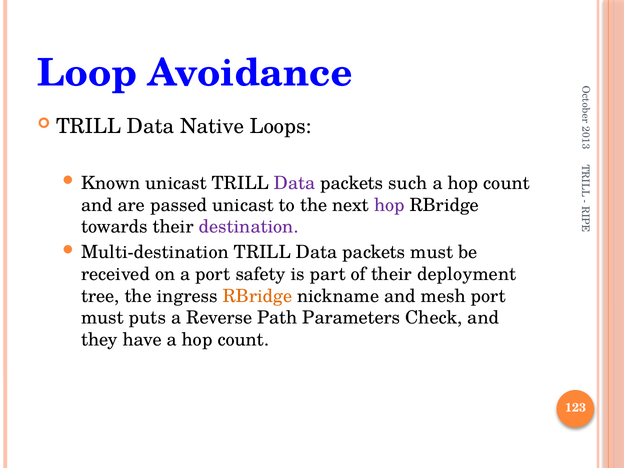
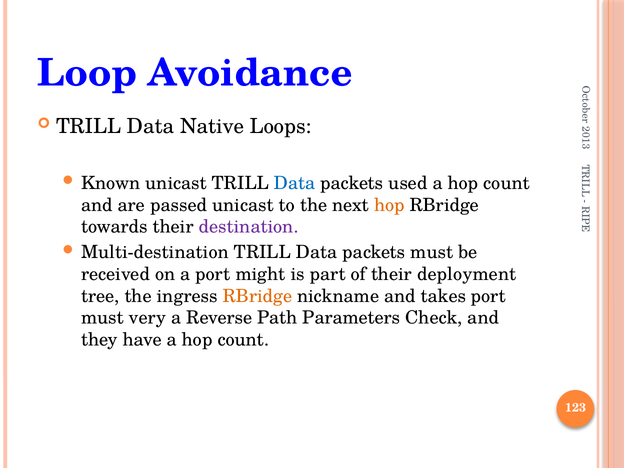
Data at (295, 183) colour: purple -> blue
such: such -> used
hop at (389, 205) colour: purple -> orange
safety: safety -> might
mesh: mesh -> takes
puts: puts -> very
